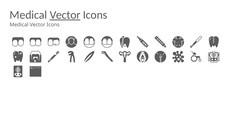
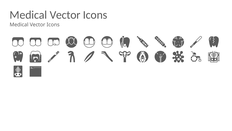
Vector at (65, 15) underline: present -> none
